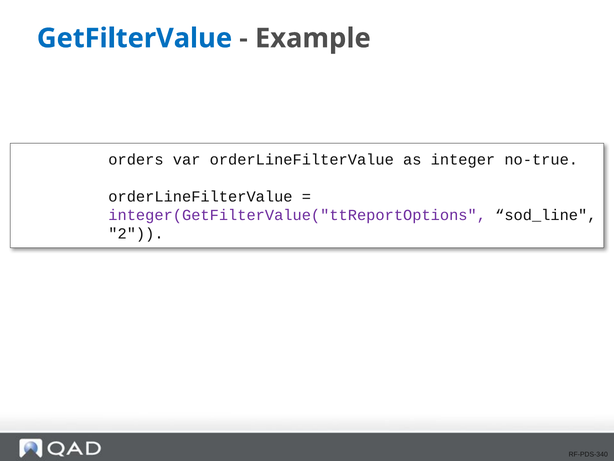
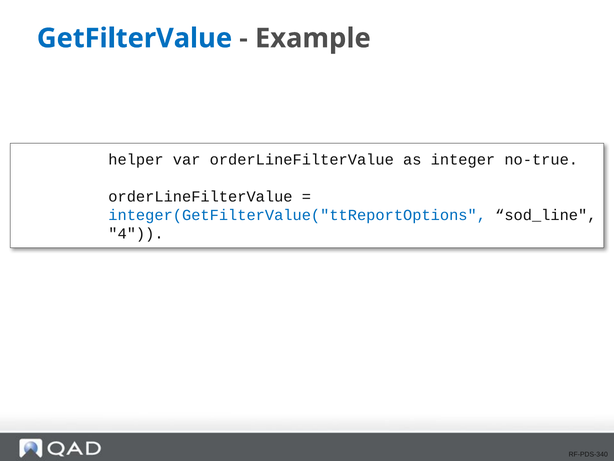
orders: orders -> helper
integer(GetFilterValue("ttReportOptions colour: purple -> blue
2: 2 -> 4
